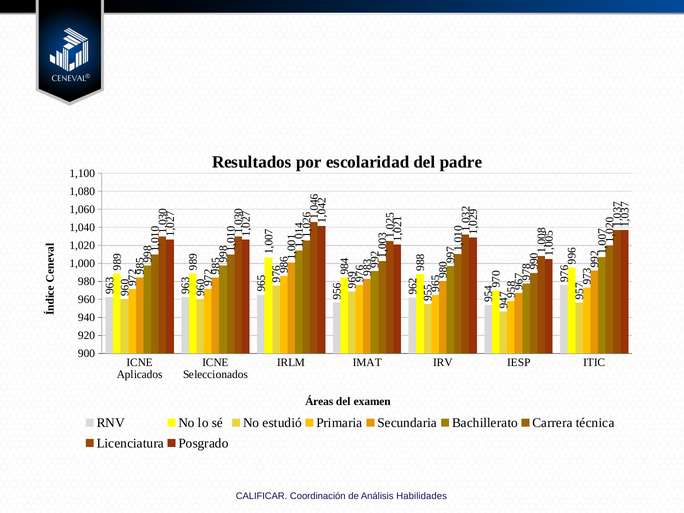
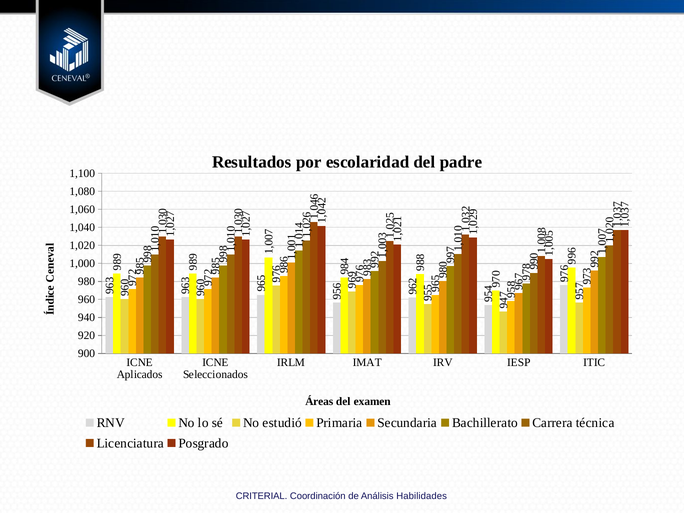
CALIFICAR: CALIFICAR -> CRITERIAL
